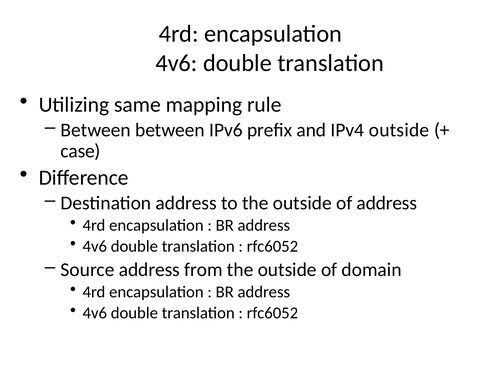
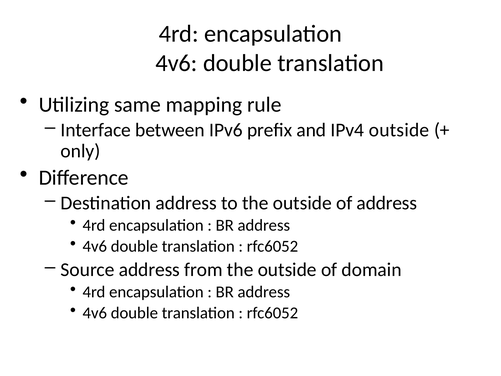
Between at (96, 130): Between -> Interface
case: case -> only
